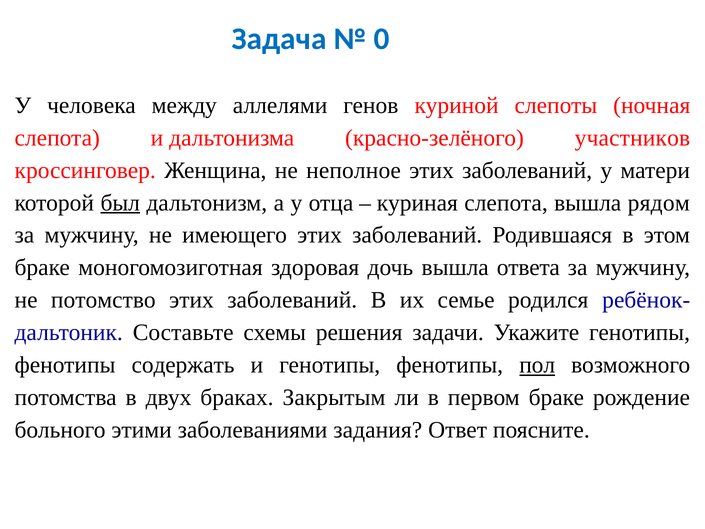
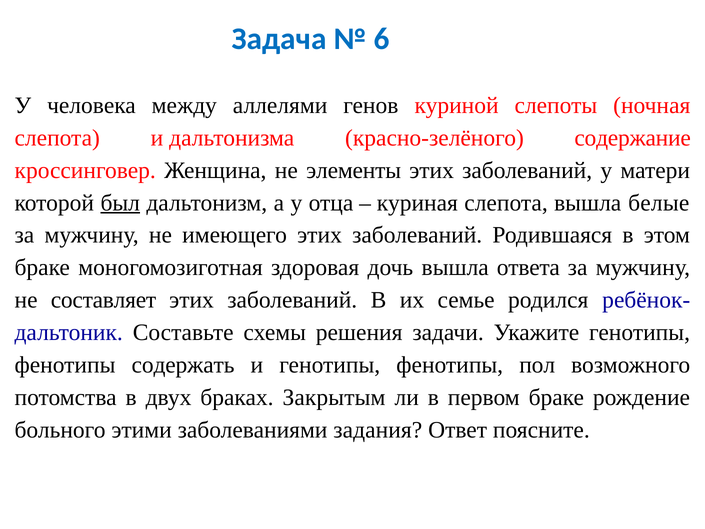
0: 0 -> 6
участников: участников -> содержание
неполное: неполное -> элементы
рядом: рядом -> белые
потомство: потомство -> составляет
пол underline: present -> none
